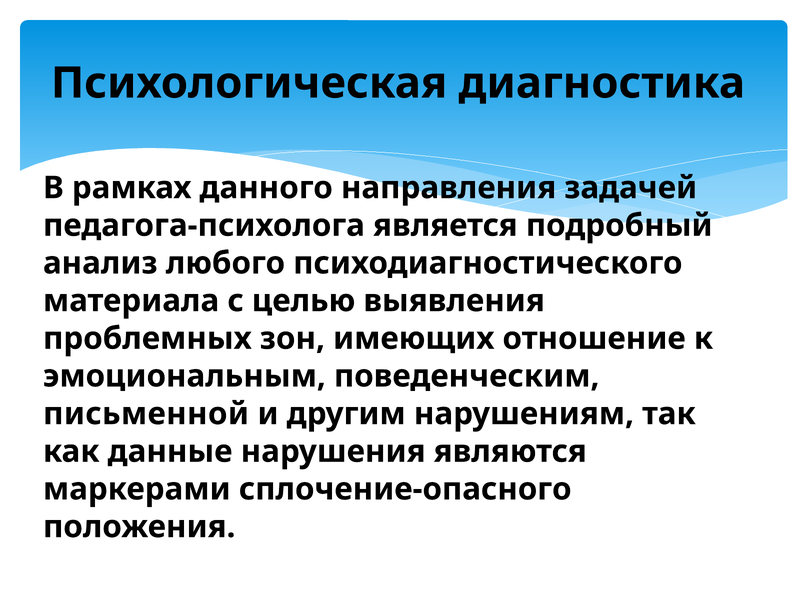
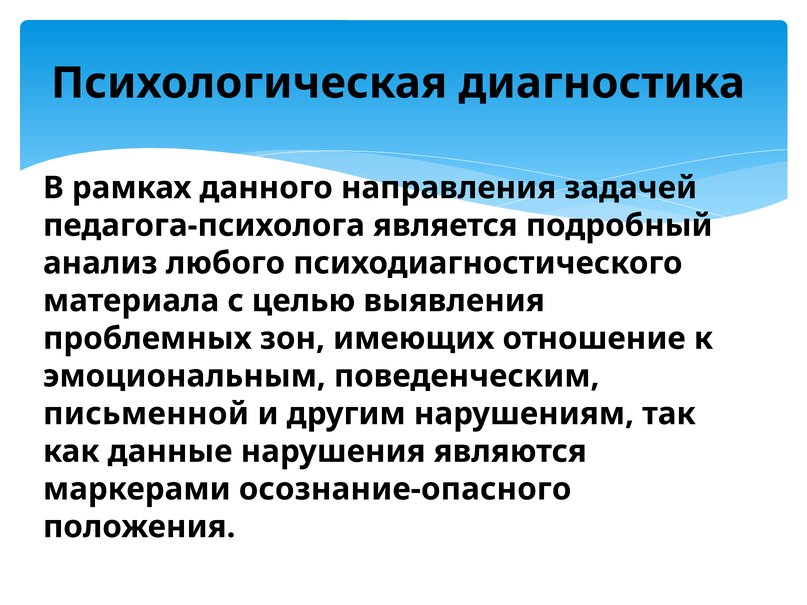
сплочение-опасного: сплочение-опасного -> осознание-опасного
